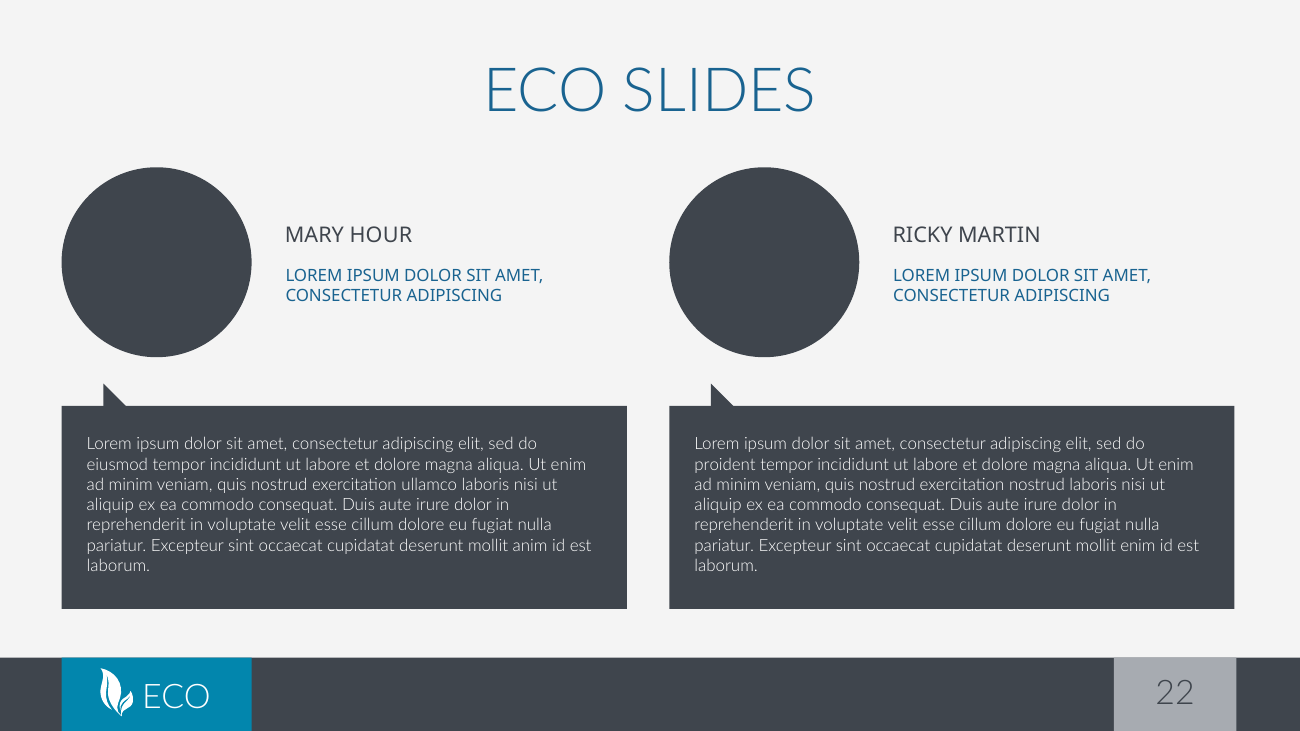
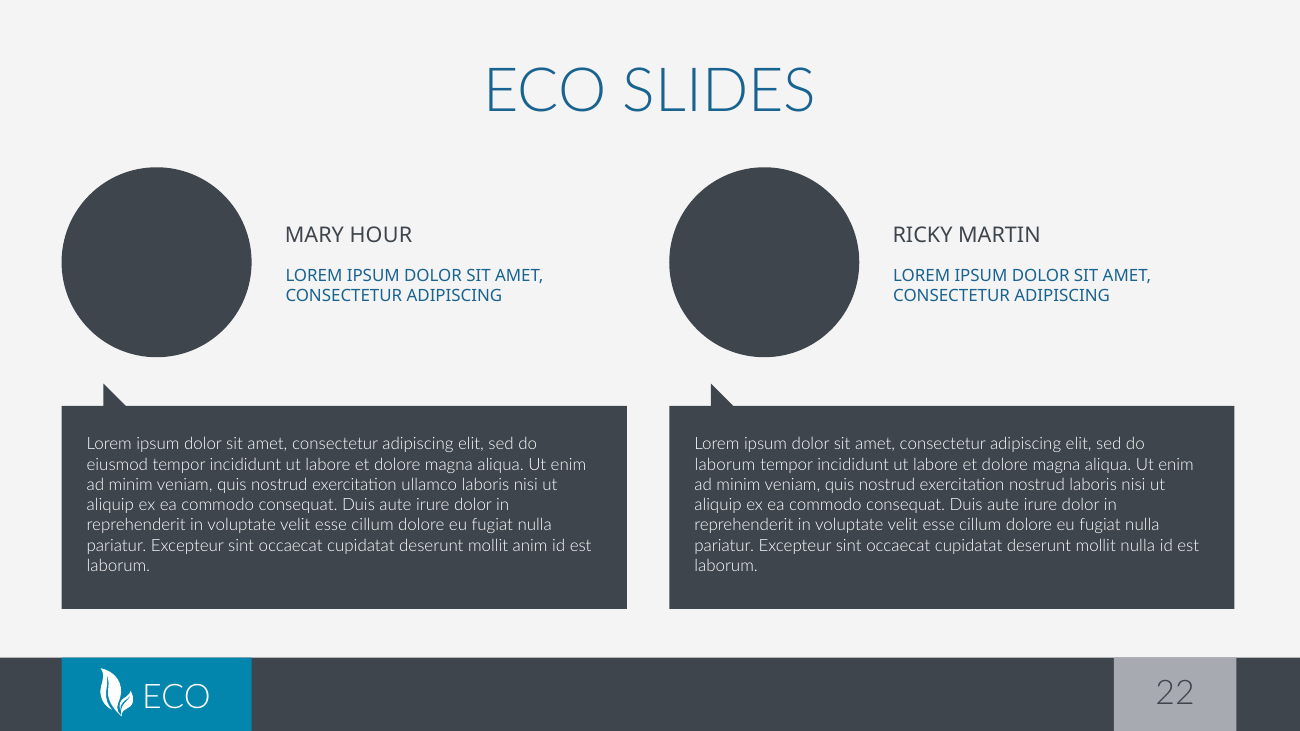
proident at (725, 465): proident -> laborum
mollit enim: enim -> nulla
